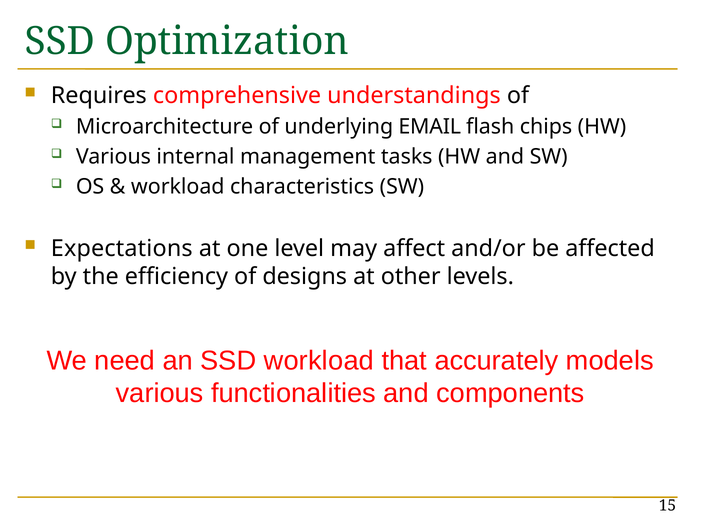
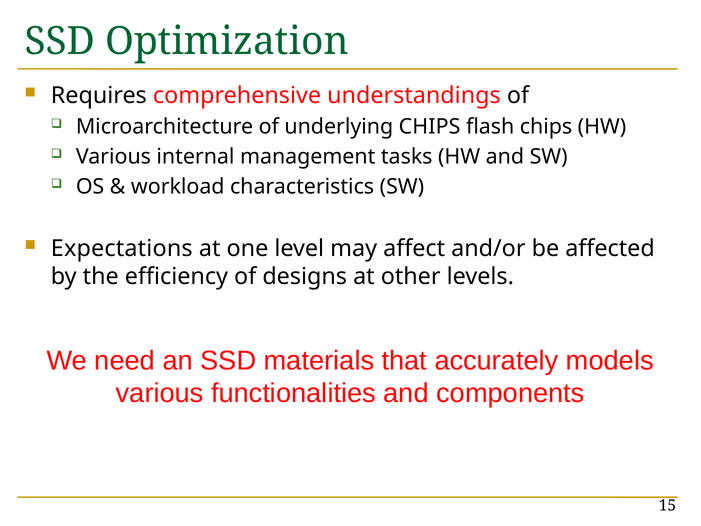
underlying EMAIL: EMAIL -> CHIPS
SSD workload: workload -> materials
